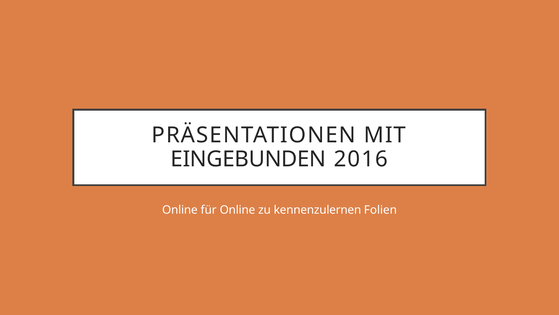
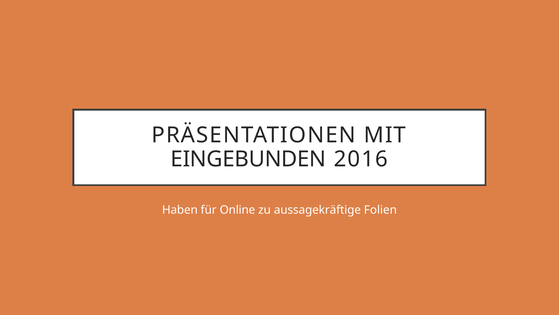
Online at (180, 209): Online -> Haben
kennenzulernen: kennenzulernen -> aussagekräftige
